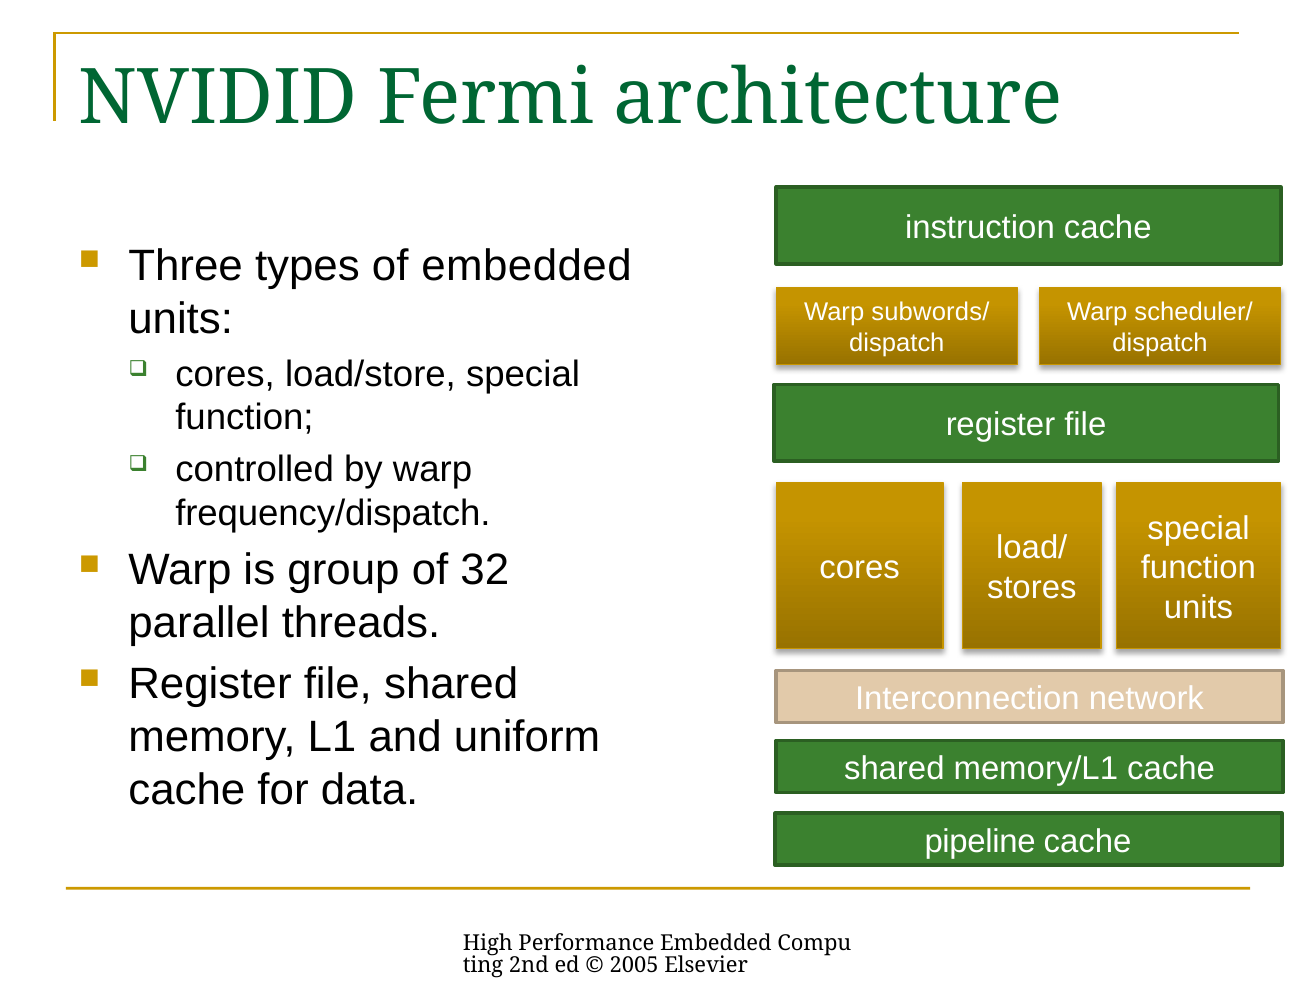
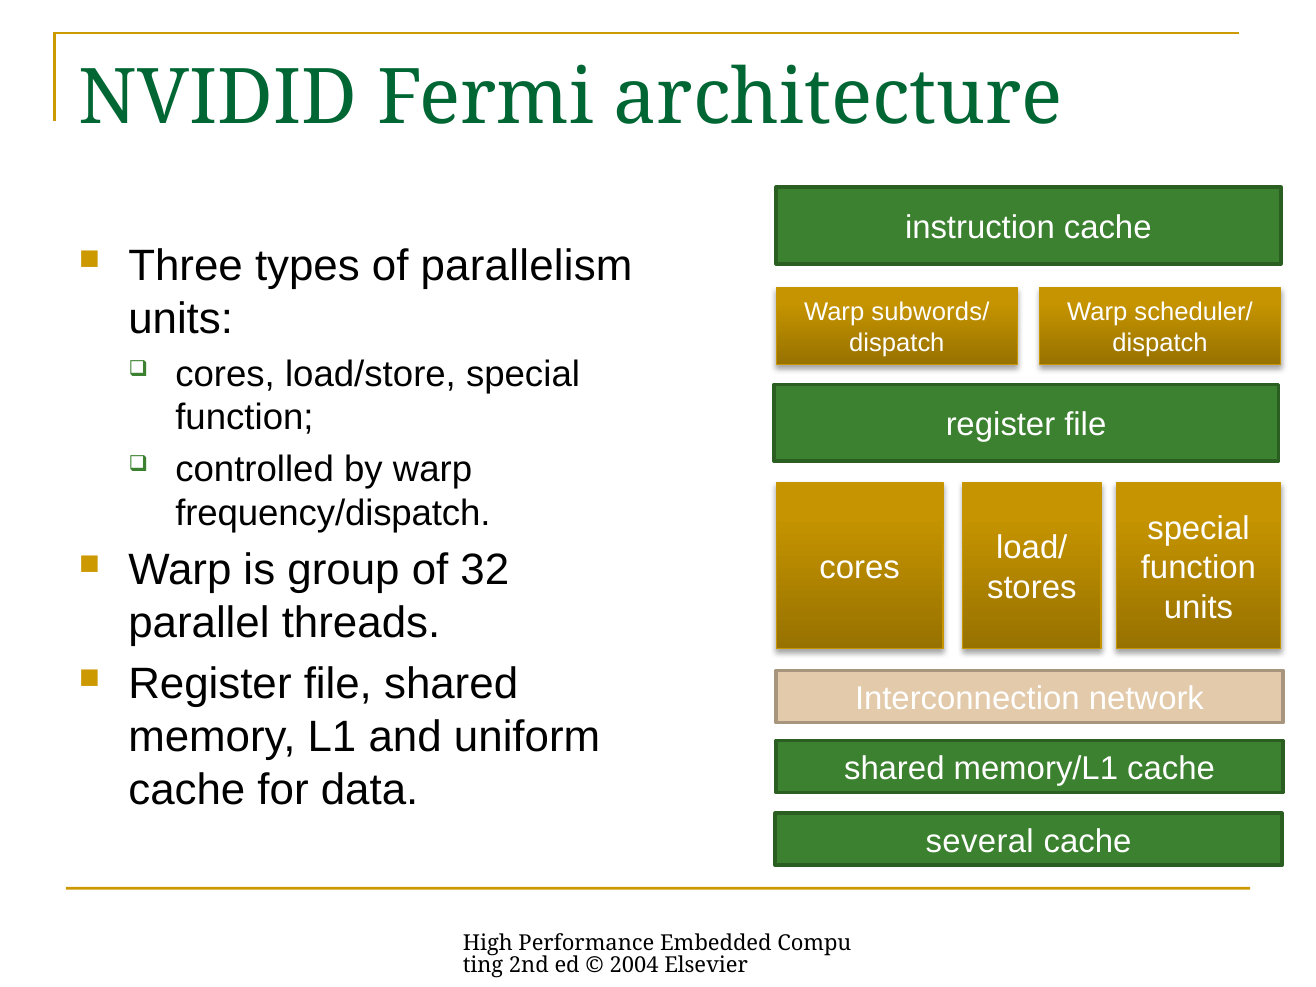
of embedded: embedded -> parallelism
pipeline: pipeline -> several
2005: 2005 -> 2004
